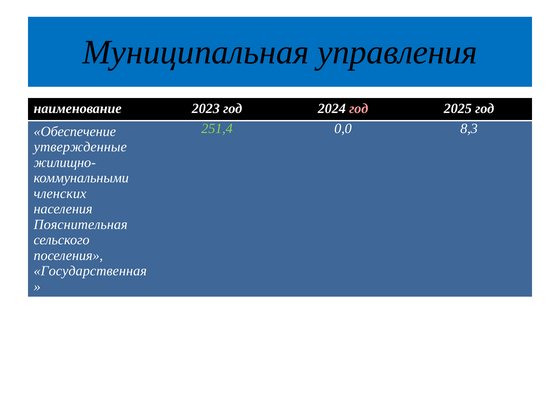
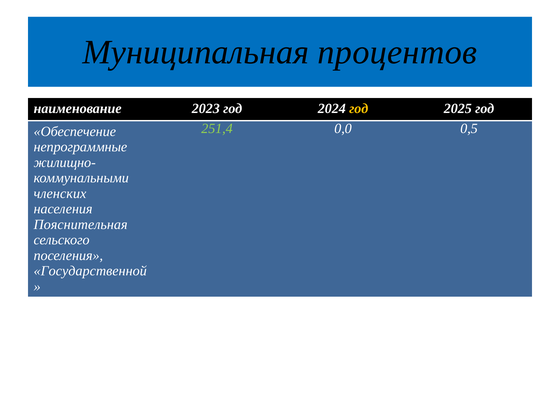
управления: управления -> процентов
год at (359, 109) colour: pink -> yellow
8,3: 8,3 -> 0,5
утвержденные: утвержденные -> непрограммные
Государственная: Государственная -> Государственной
